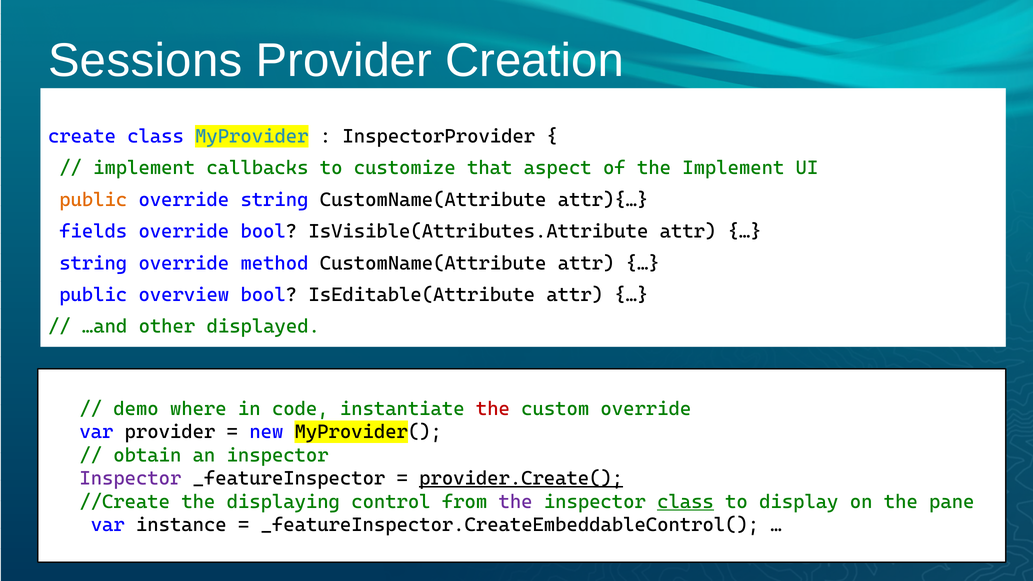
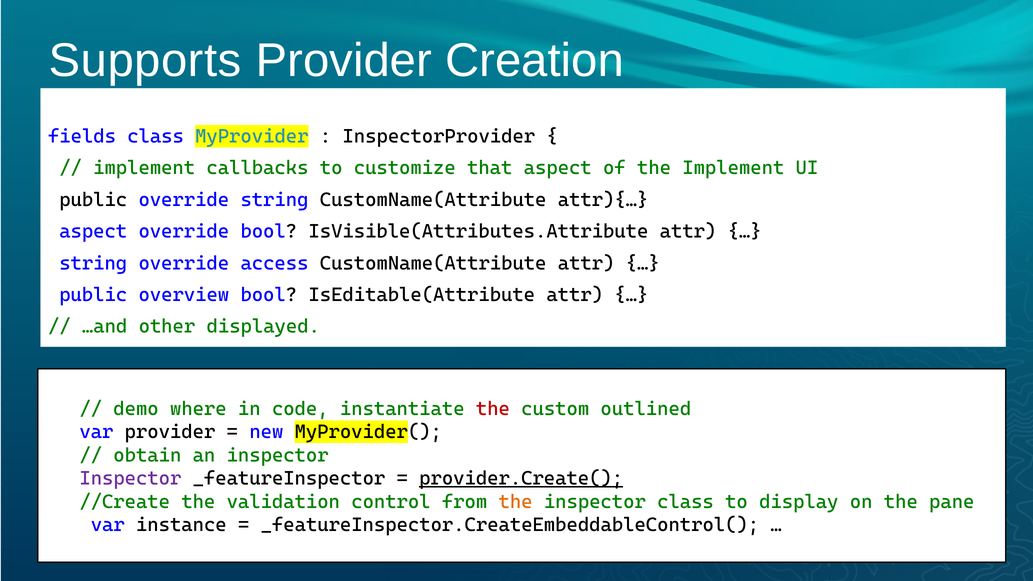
Sessions: Sessions -> Supports
create: create -> fields
public at (93, 200) colour: orange -> black
fields at (93, 231): fields -> aspect
method: method -> access
custom override: override -> outlined
displaying: displaying -> validation
the at (516, 502) colour: purple -> orange
class at (686, 502) underline: present -> none
